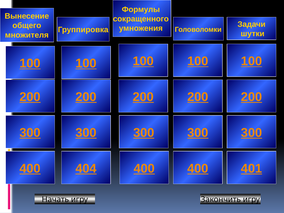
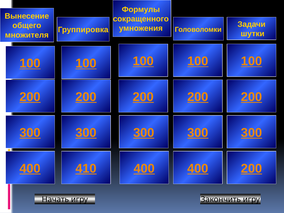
404: 404 -> 410
400 401: 401 -> 200
